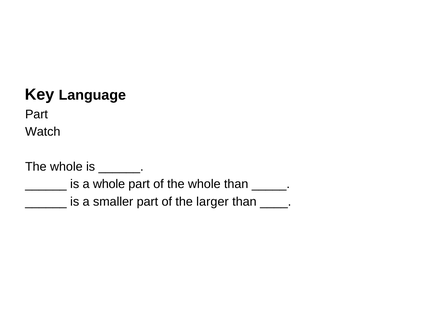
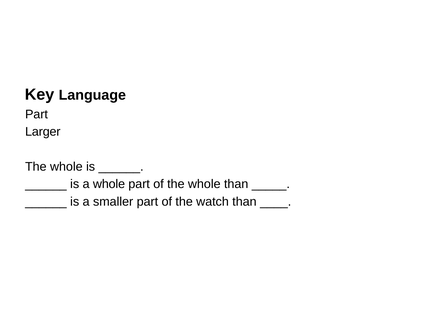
Watch: Watch -> Larger
larger: larger -> watch
